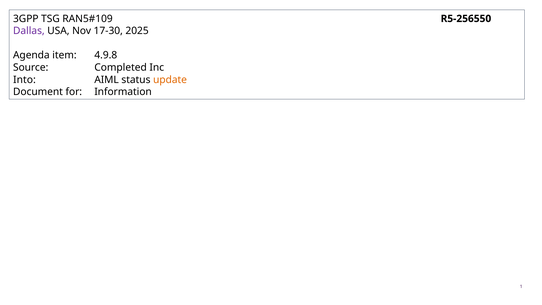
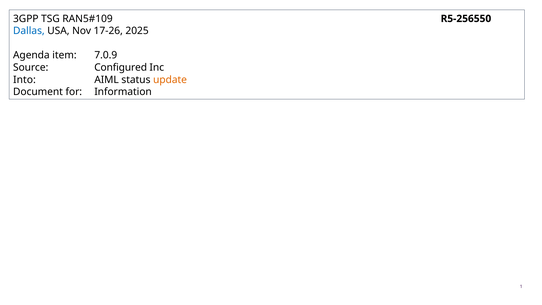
Dallas colour: purple -> blue
17-30: 17-30 -> 17-26
4.9.8: 4.9.8 -> 7.0.9
Completed: Completed -> Configured
